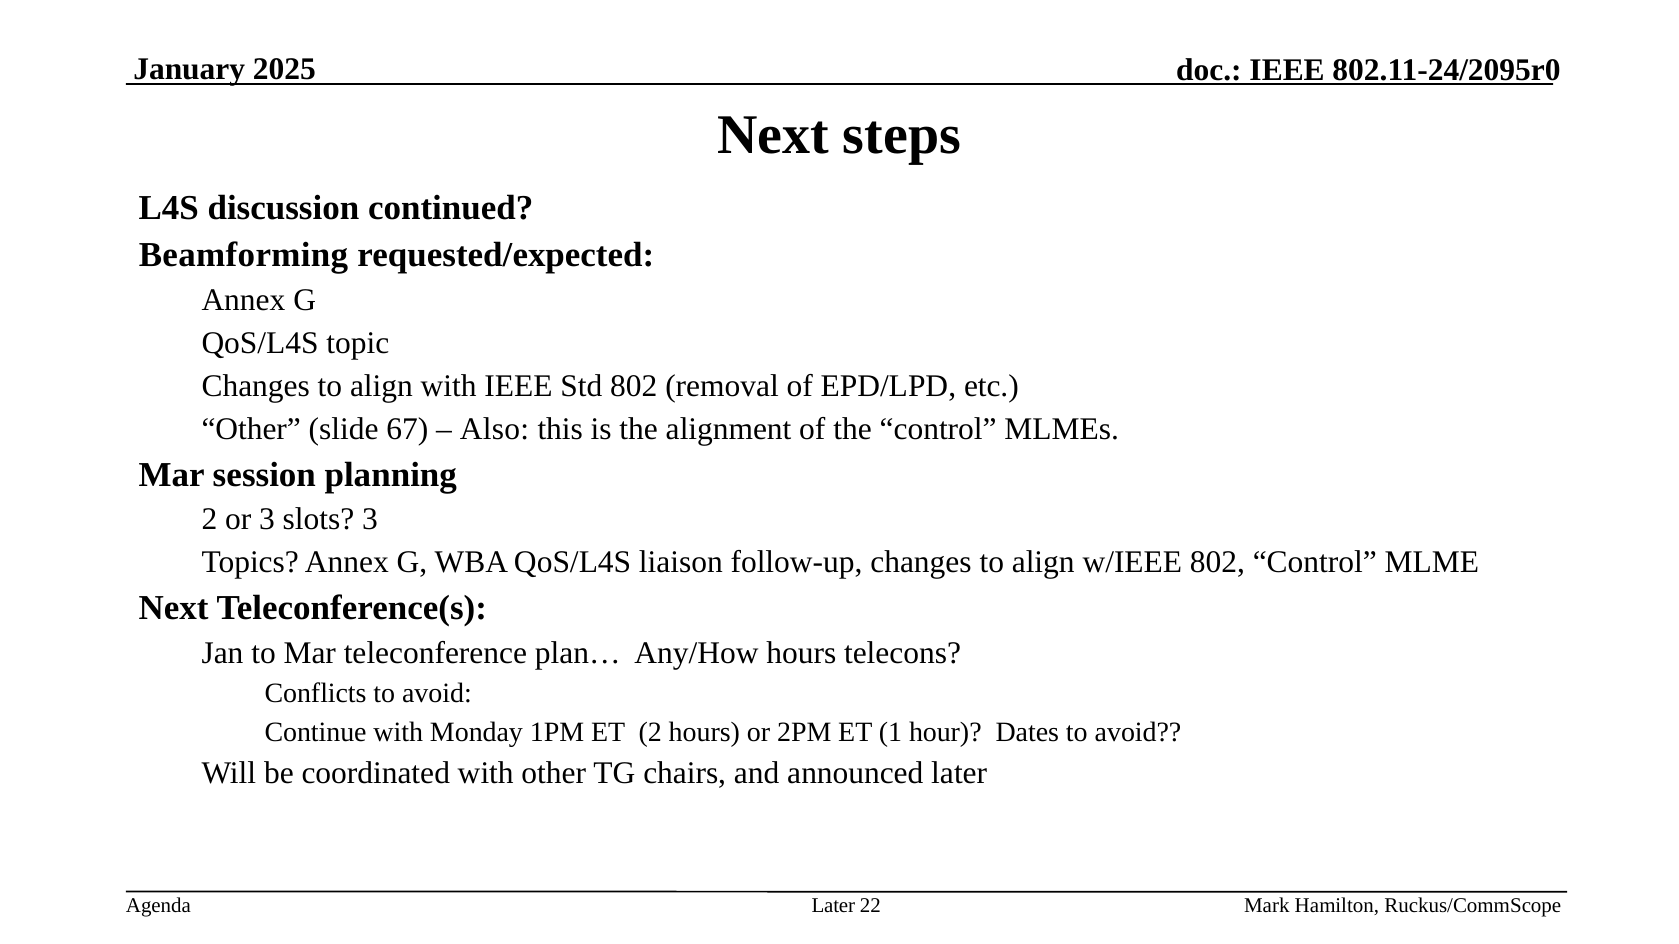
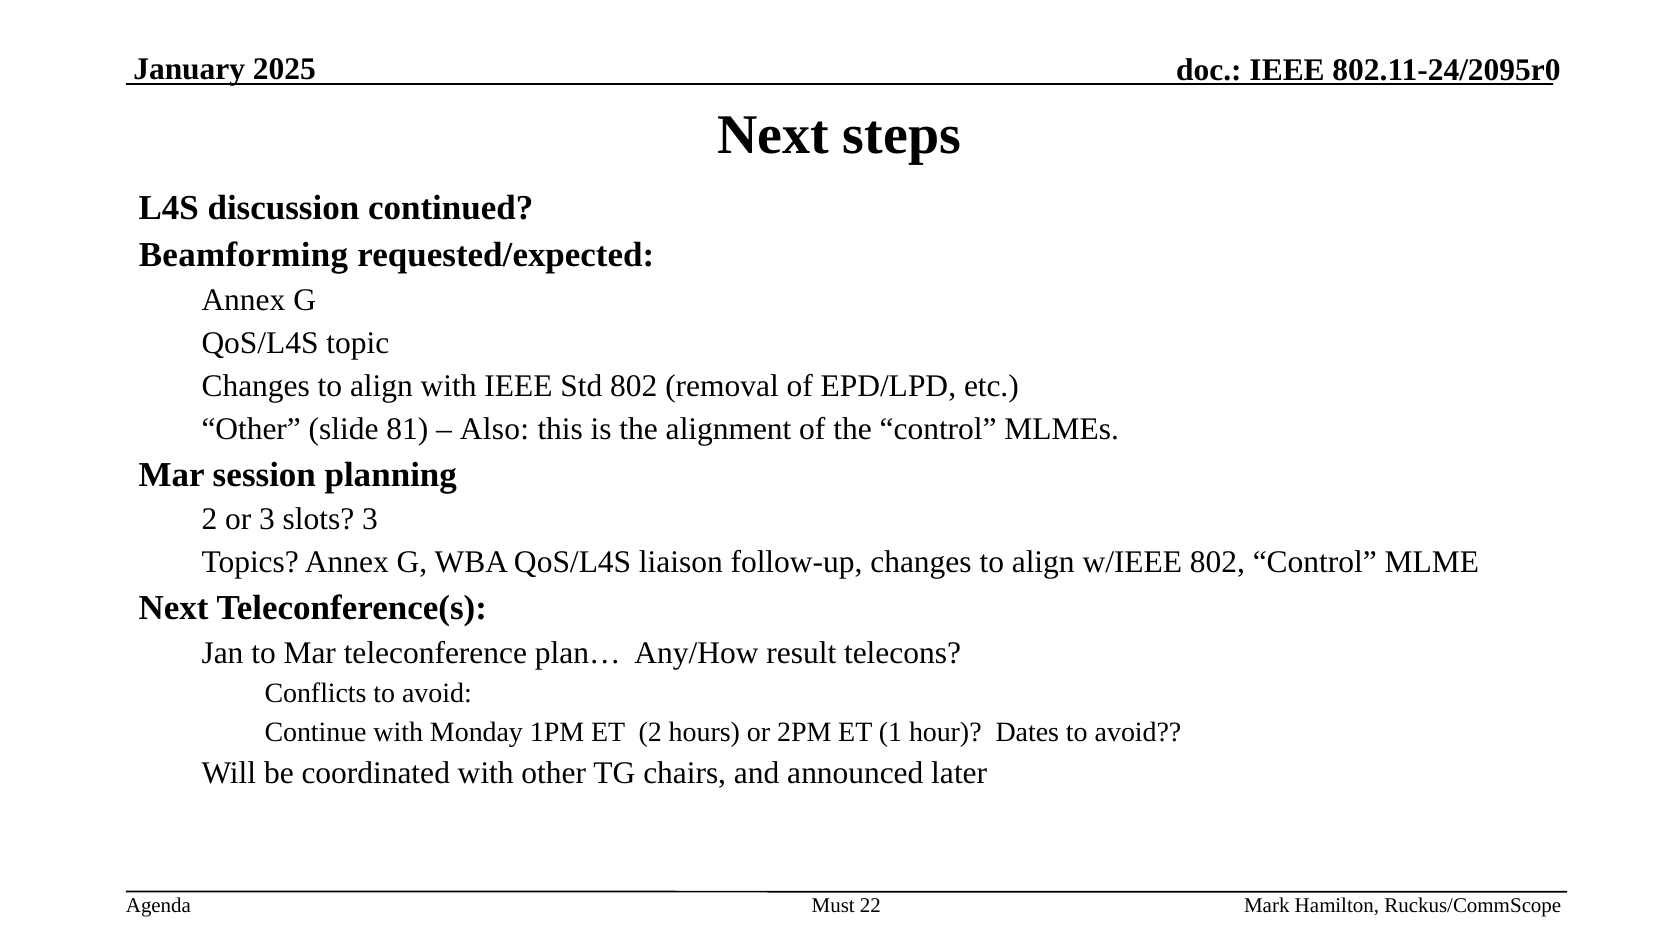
67: 67 -> 81
Any/How hours: hours -> result
Later at (833, 906): Later -> Must
